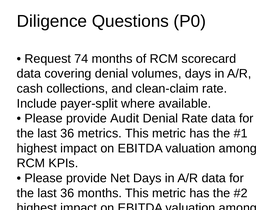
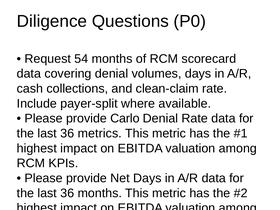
74: 74 -> 54
Audit: Audit -> Carlo
